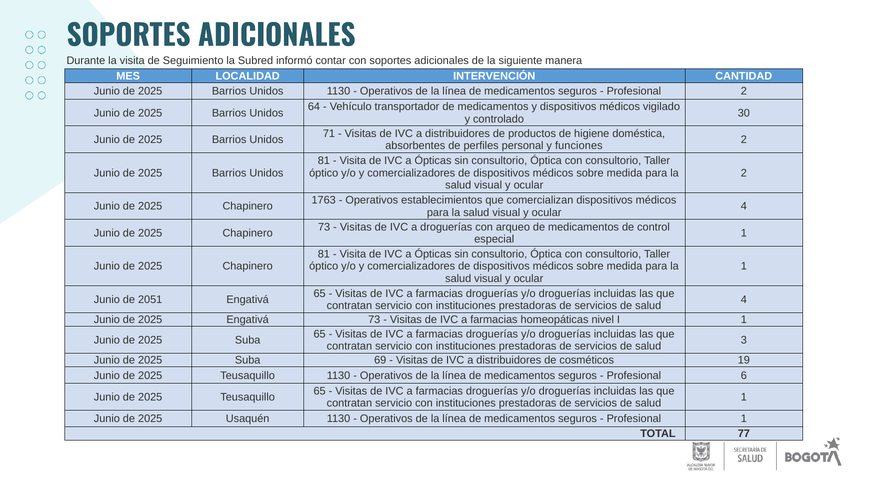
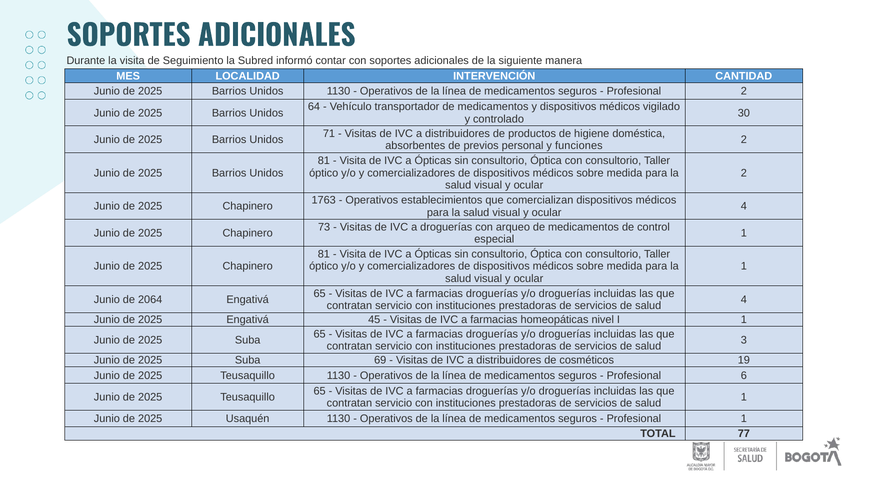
perfiles: perfiles -> previos
2051: 2051 -> 2064
Engativá 73: 73 -> 45
